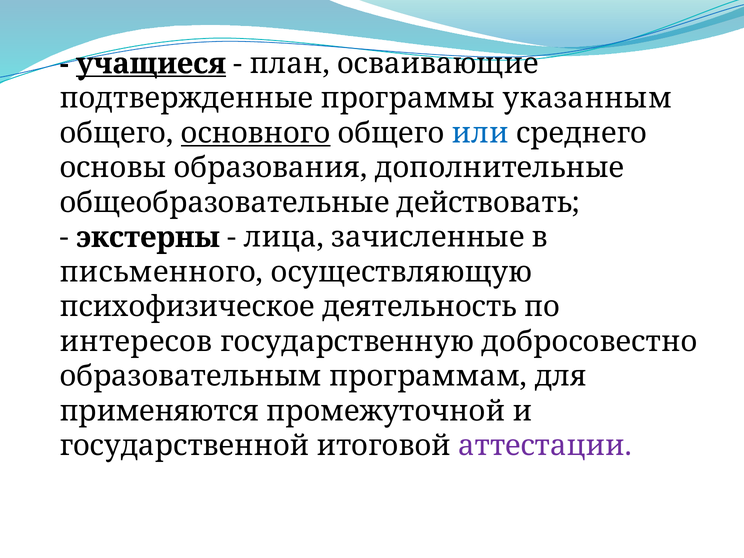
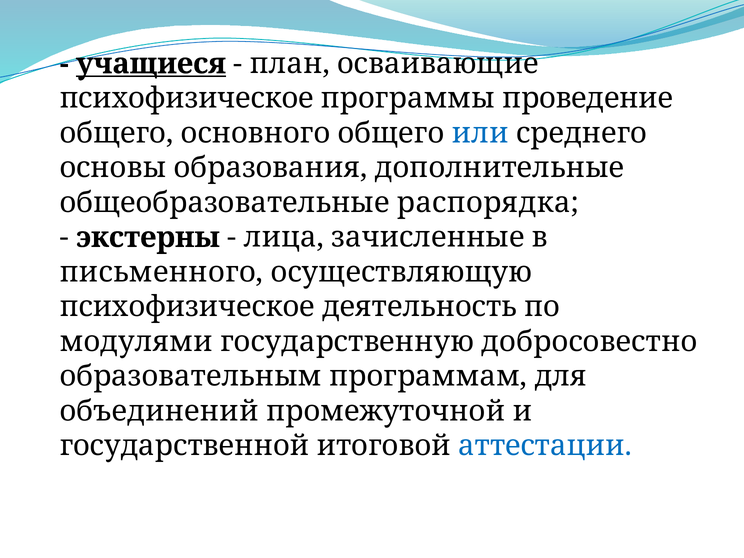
подтвержденные at (186, 98): подтвержденные -> психофизическое
указанным: указанным -> проведение
основного underline: present -> none
действовать: действовать -> распорядка
интересов: интересов -> модулями
применяются: применяются -> объединений
аттестации colour: purple -> blue
